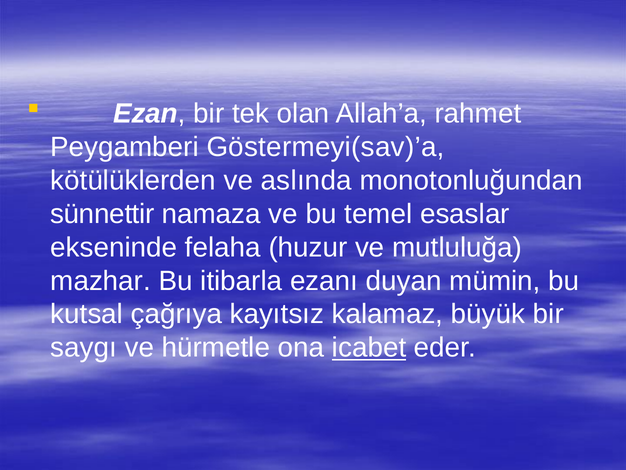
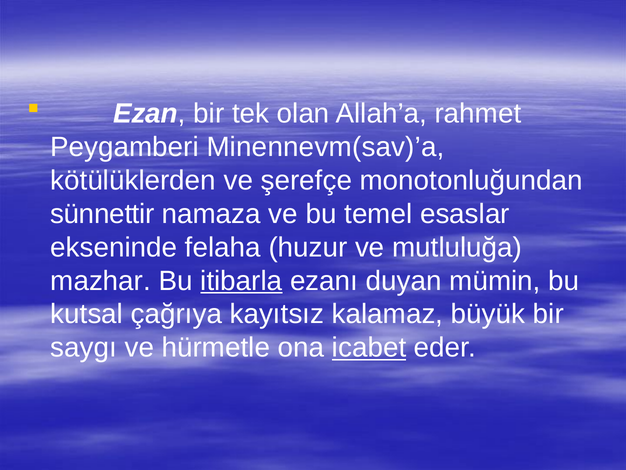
Göstermeyi(sav)’a: Göstermeyi(sav)’a -> Minennevm(sav)’a
aslında: aslında -> şerefçe
itibarla underline: none -> present
